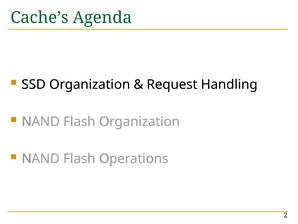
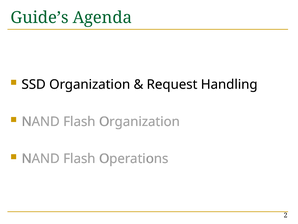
Cache’s: Cache’s -> Guide’s
